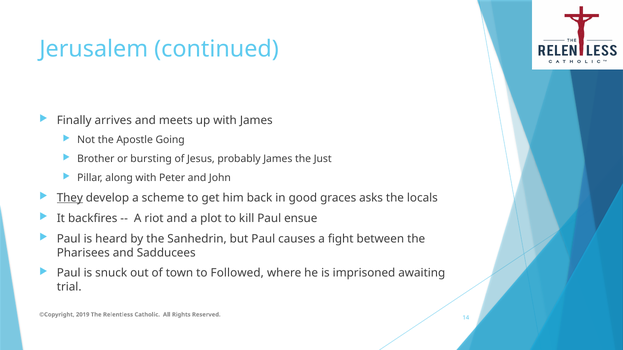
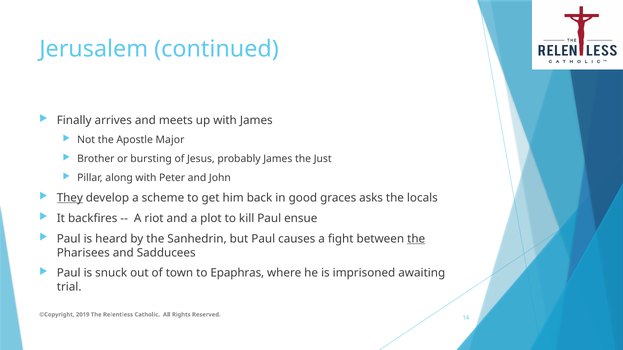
Going: Going -> Major
the at (416, 239) underline: none -> present
Followed: Followed -> Epaphras
